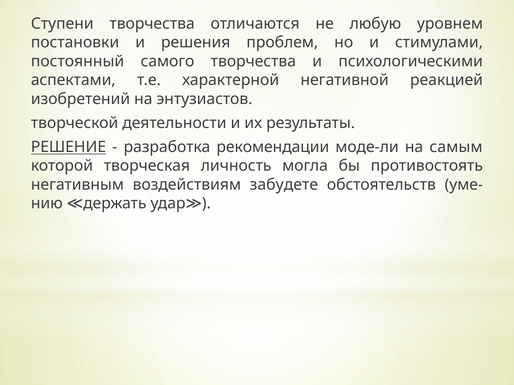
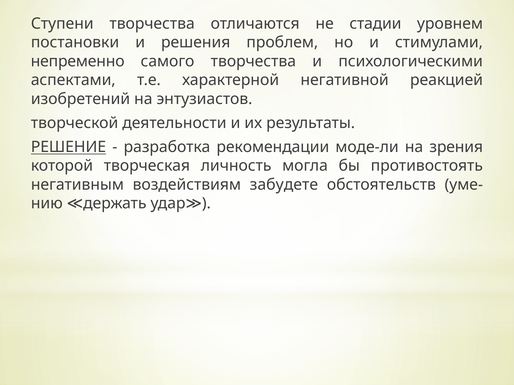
любую: любую -> стадии
постоянный: постоянный -> непременно
самым: самым -> зрения
